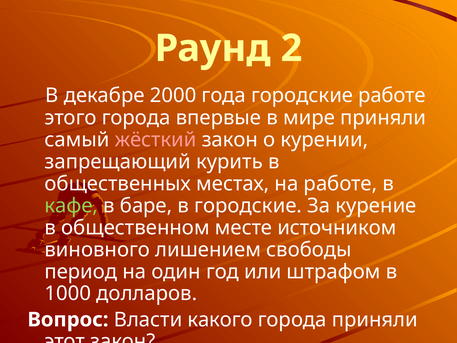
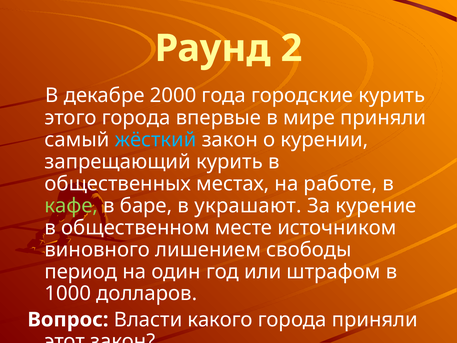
городские работе: работе -> курить
жёсткий colour: pink -> light blue
в городские: городские -> украшают
